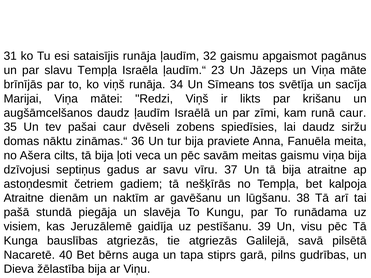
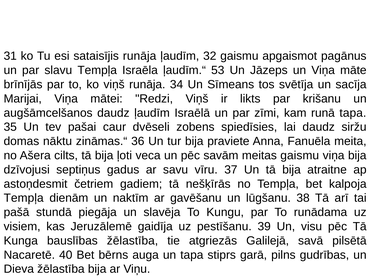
23: 23 -> 53
runā caur: caur -> tapa
Atraitne at (24, 198): Atraitne -> Tempļa
bauslības atgriezās: atgriezās -> žēlastība
